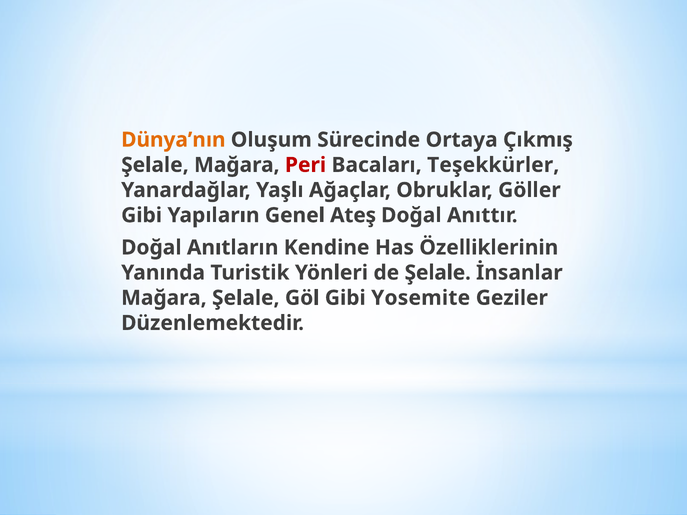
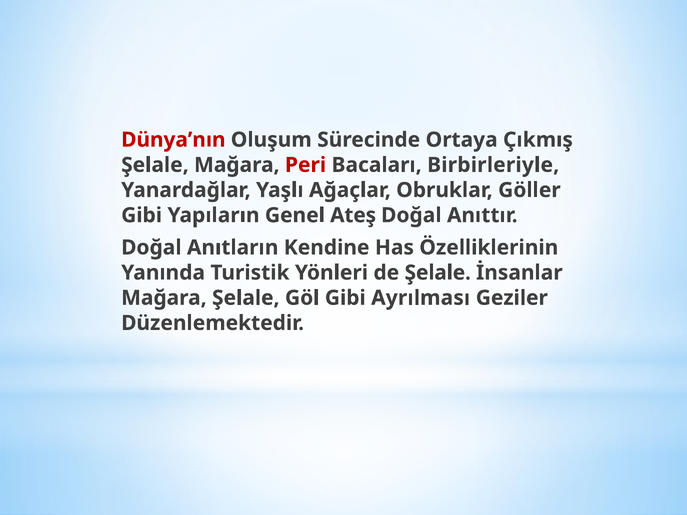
Dünya’nın colour: orange -> red
Teşekkürler: Teşekkürler -> Birbirleriyle
Yosemite: Yosemite -> Ayrılması
